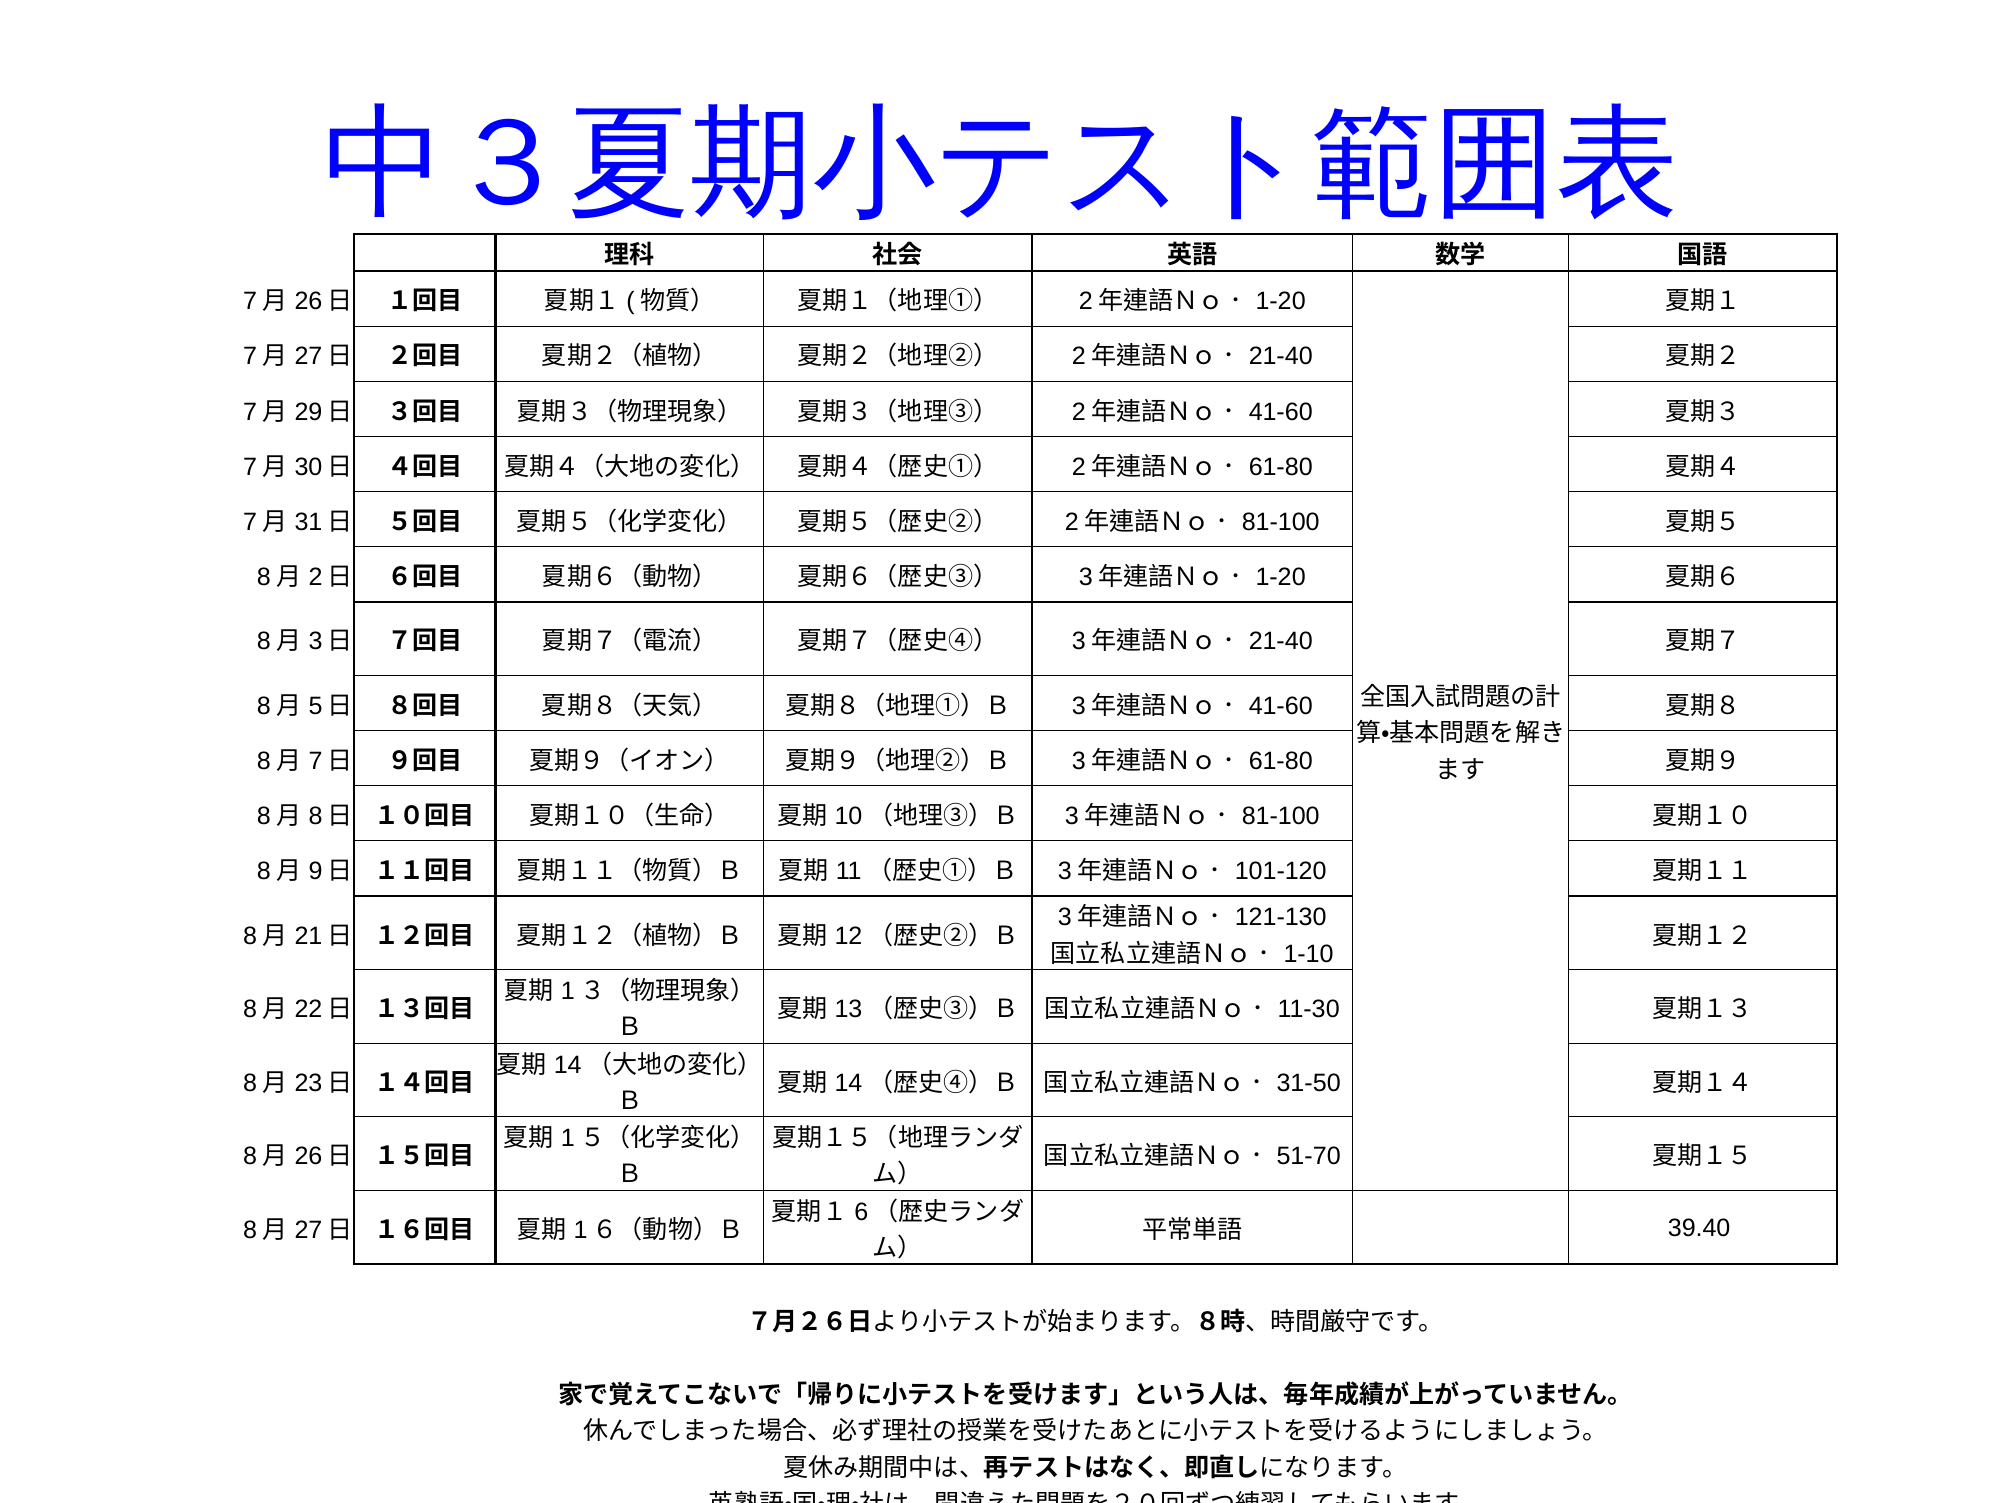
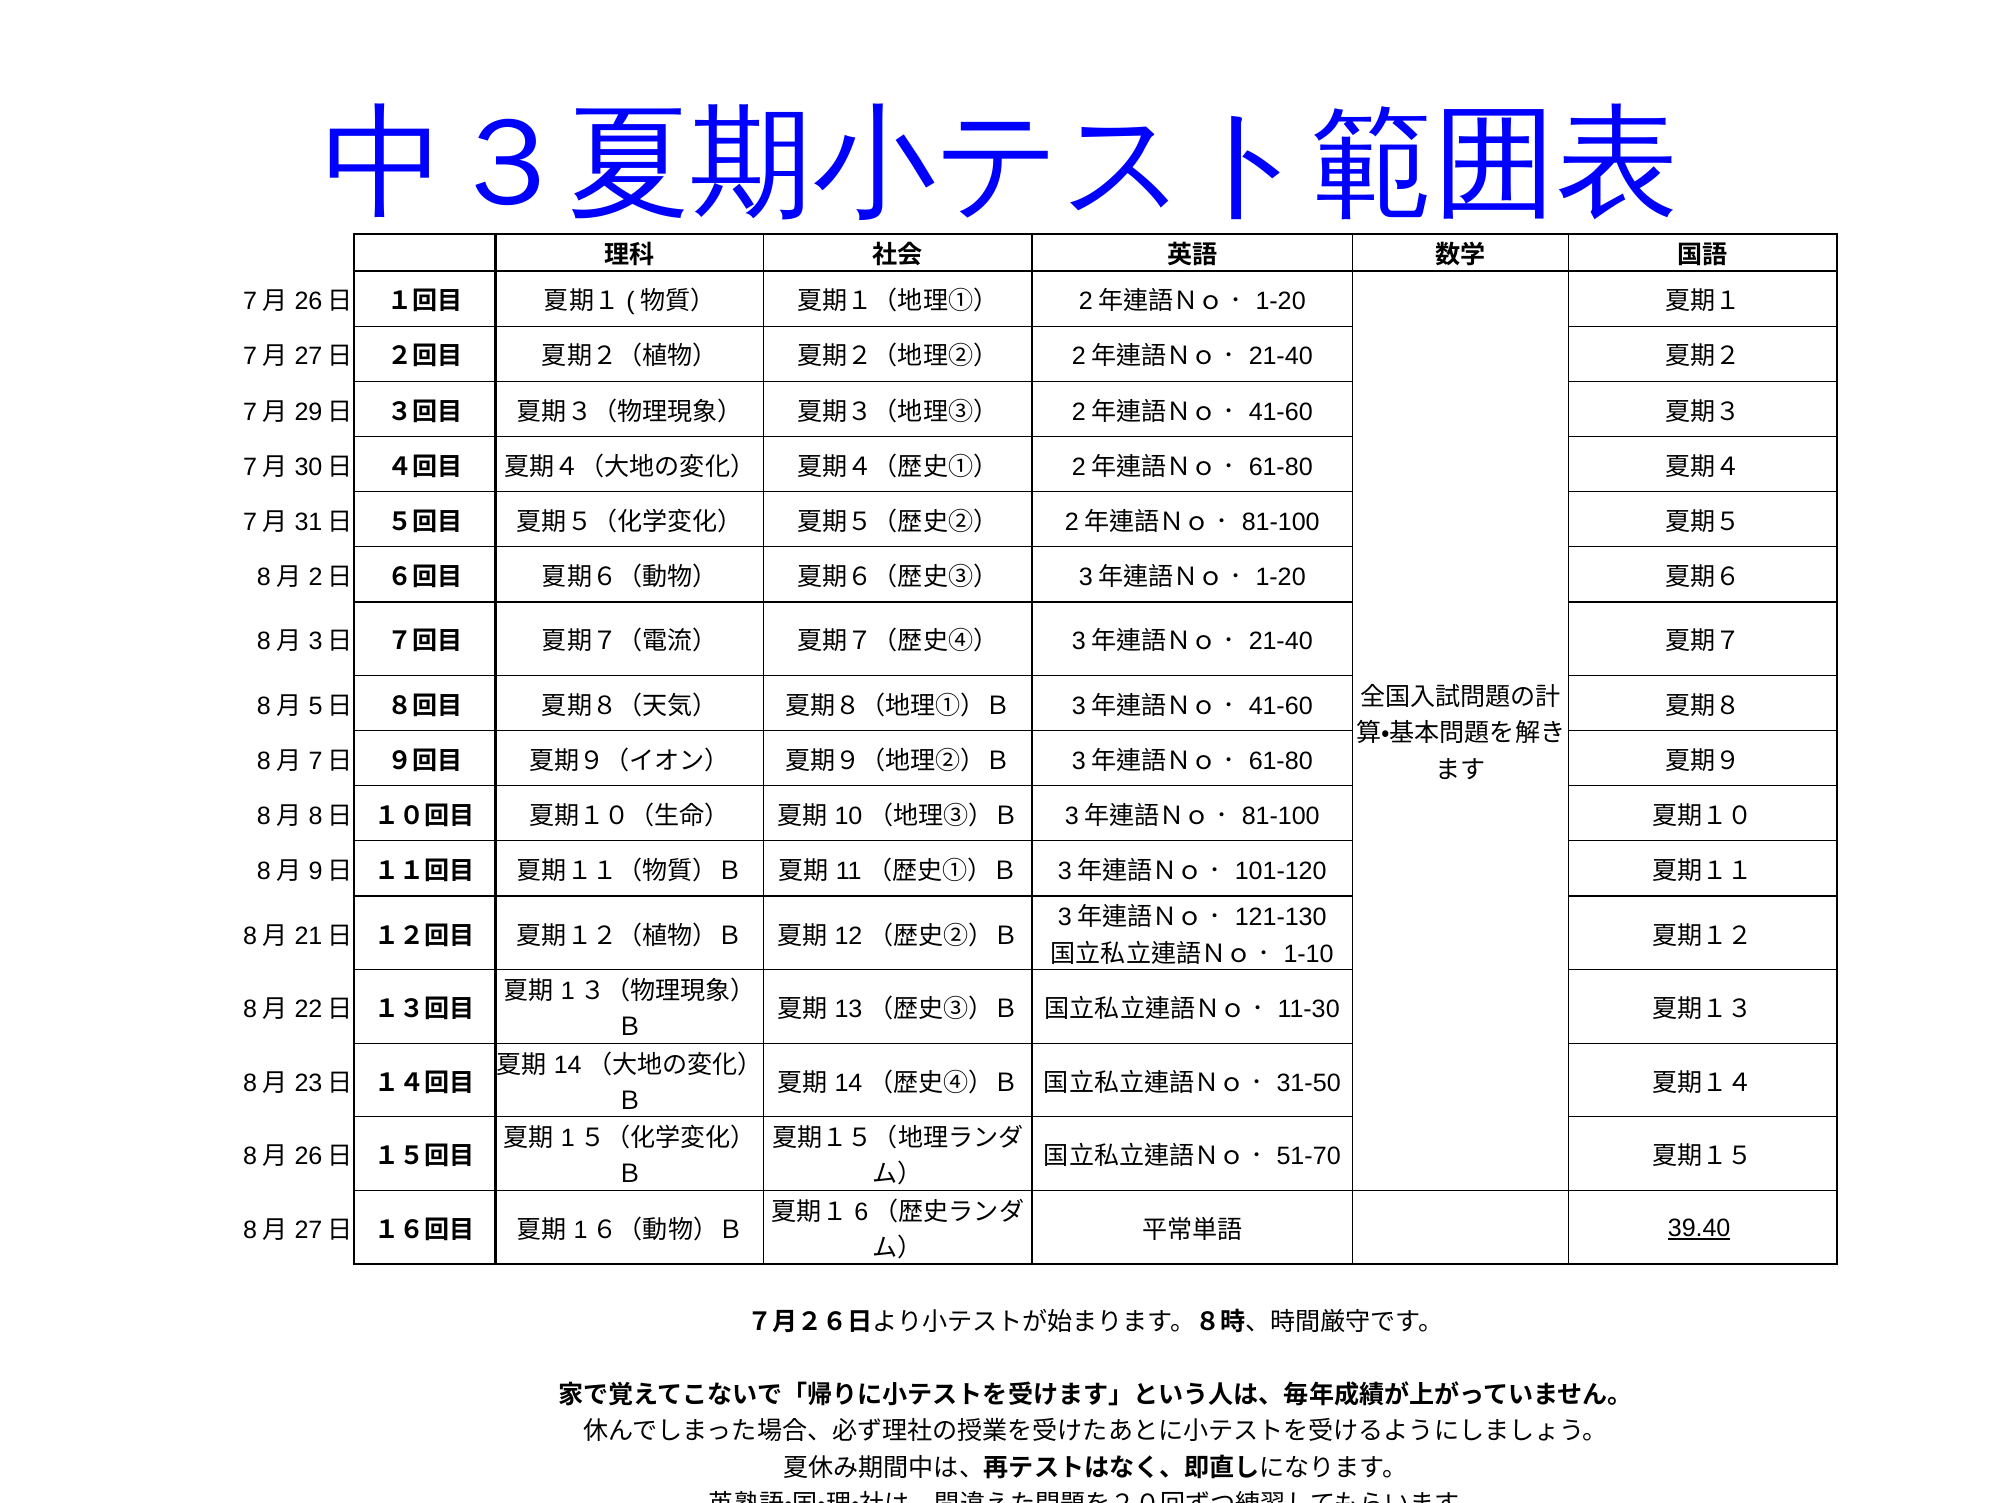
39.40 underline: none -> present
